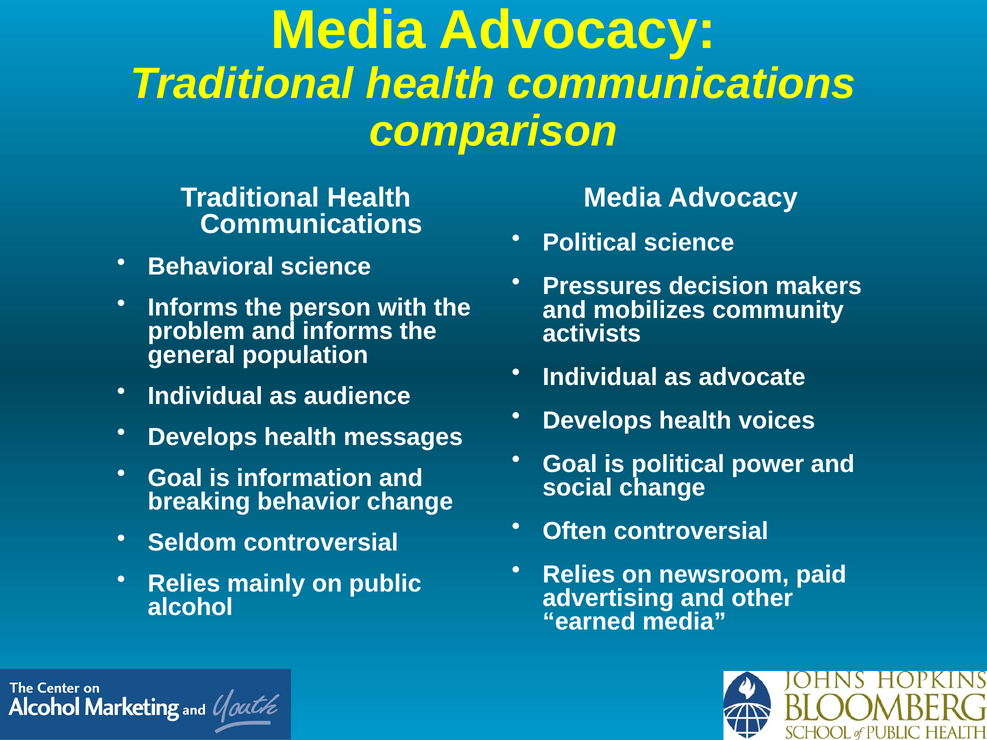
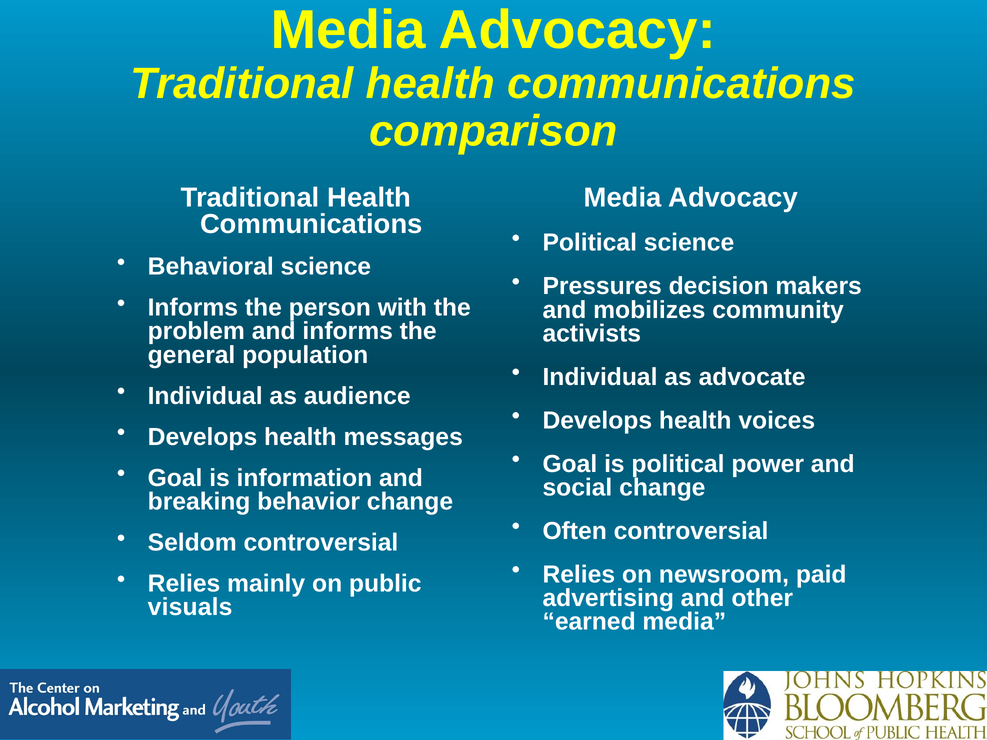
alcohol: alcohol -> visuals
